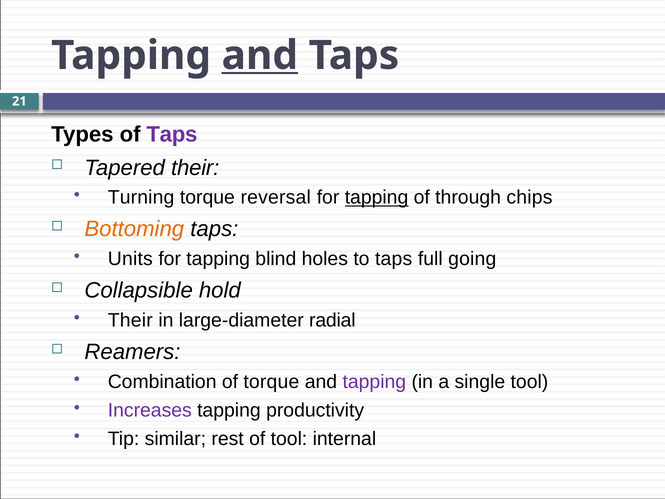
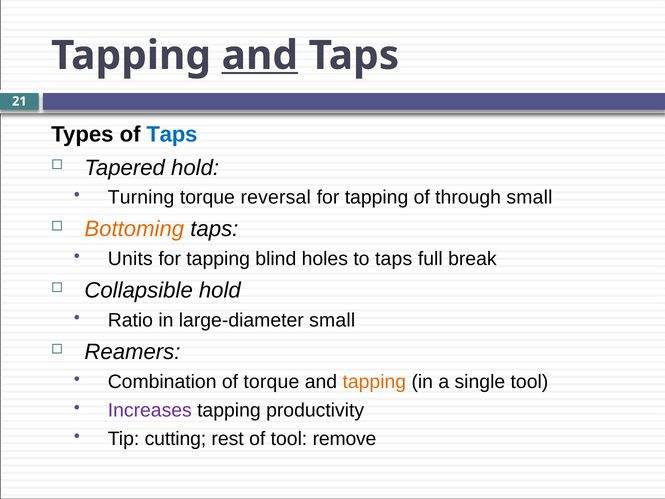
Taps at (172, 135) colour: purple -> blue
Tapered their: their -> hold
tapping at (377, 197) underline: present -> none
through chips: chips -> small
going: going -> break
Their at (130, 320): Their -> Ratio
large-diameter radial: radial -> small
tapping at (374, 382) colour: purple -> orange
similar: similar -> cutting
internal: internal -> remove
